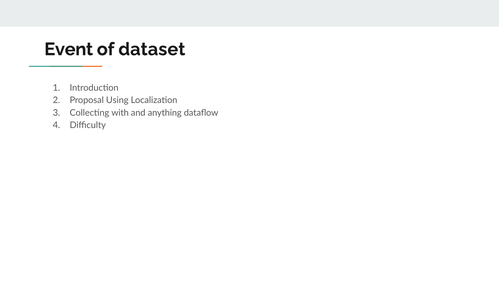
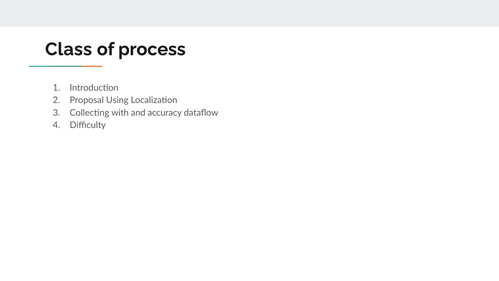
Event: Event -> Class
dataset: dataset -> process
anything: anything -> accuracy
